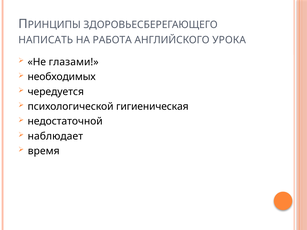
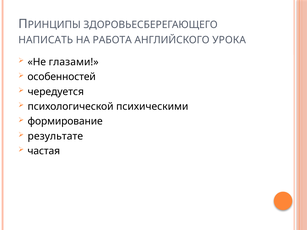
необходимых: необходимых -> особенностей
гигиеническая: гигиеническая -> психическими
недостаточной: недостаточной -> формирование
наблюдает: наблюдает -> результате
время: время -> частая
